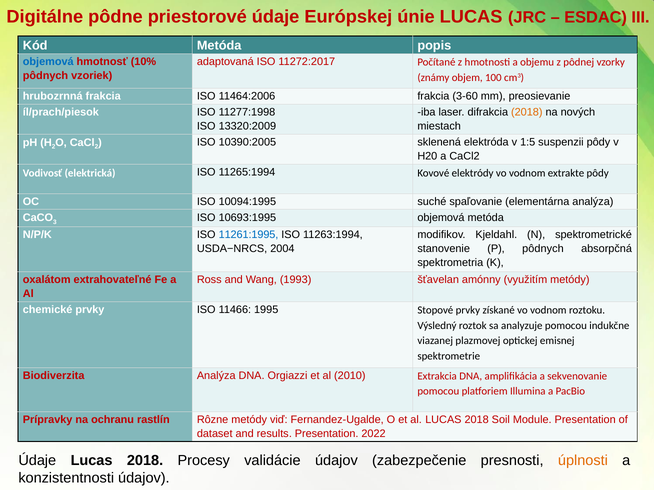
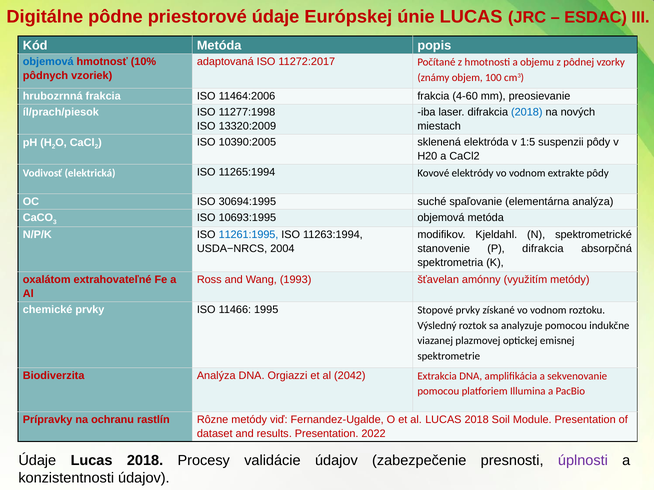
3-60: 3-60 -> 4-60
2018 at (527, 112) colour: orange -> blue
10094:1995: 10094:1995 -> 30694:1995
P pôdnych: pôdnych -> difrakcia
2010: 2010 -> 2042
úplnosti colour: orange -> purple
